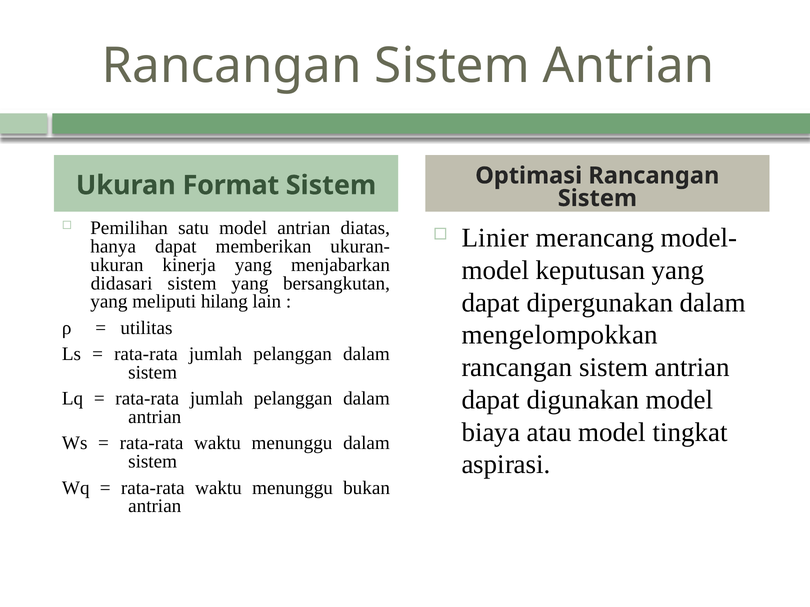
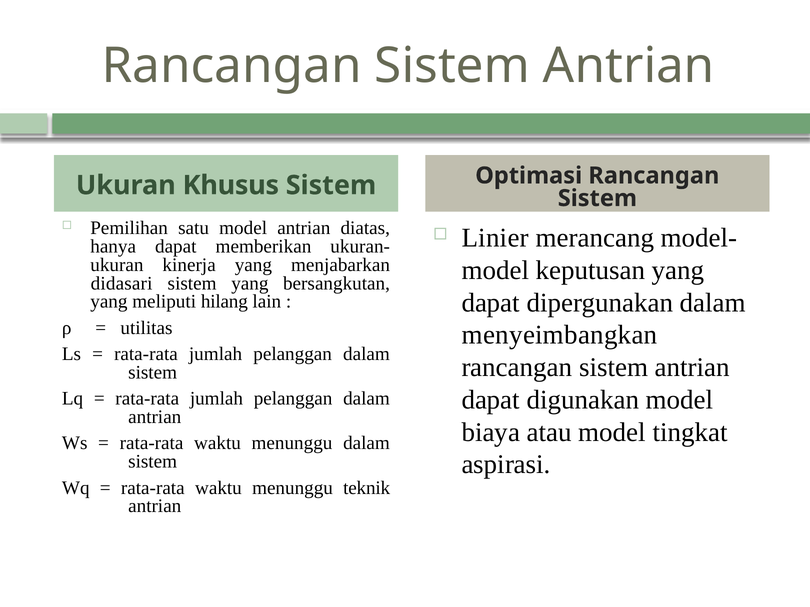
Format: Format -> Khusus
mengelompokkan: mengelompokkan -> menyeimbangkan
bukan: bukan -> teknik
